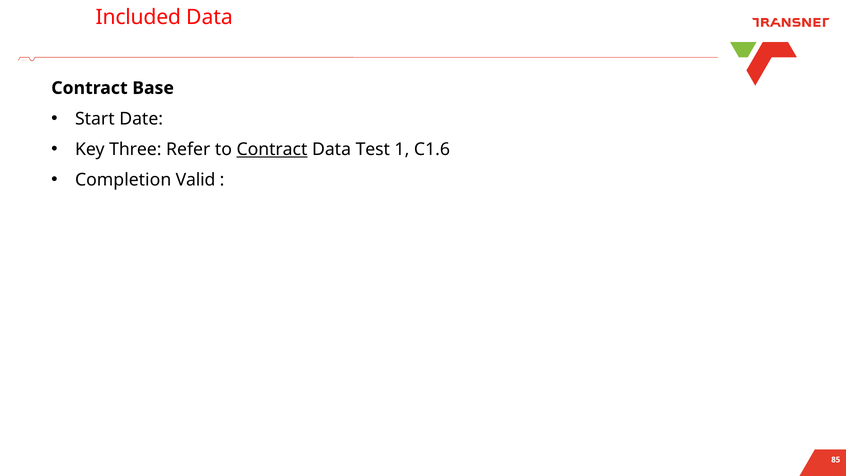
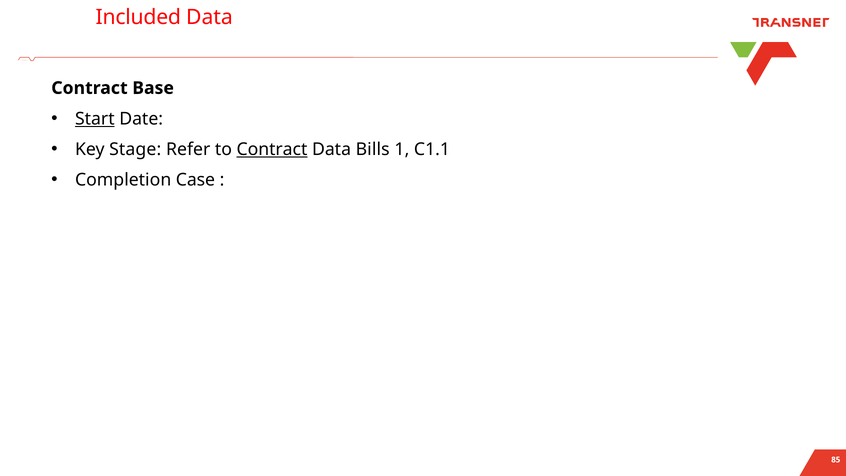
Start underline: none -> present
Three: Three -> Stage
Test: Test -> Bills
C1.6: C1.6 -> C1.1
Valid: Valid -> Case
